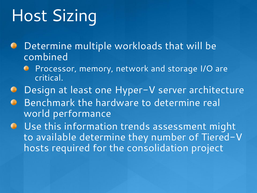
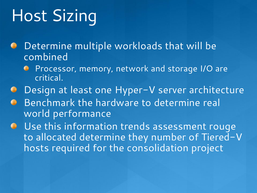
might: might -> rouge
available: available -> allocated
